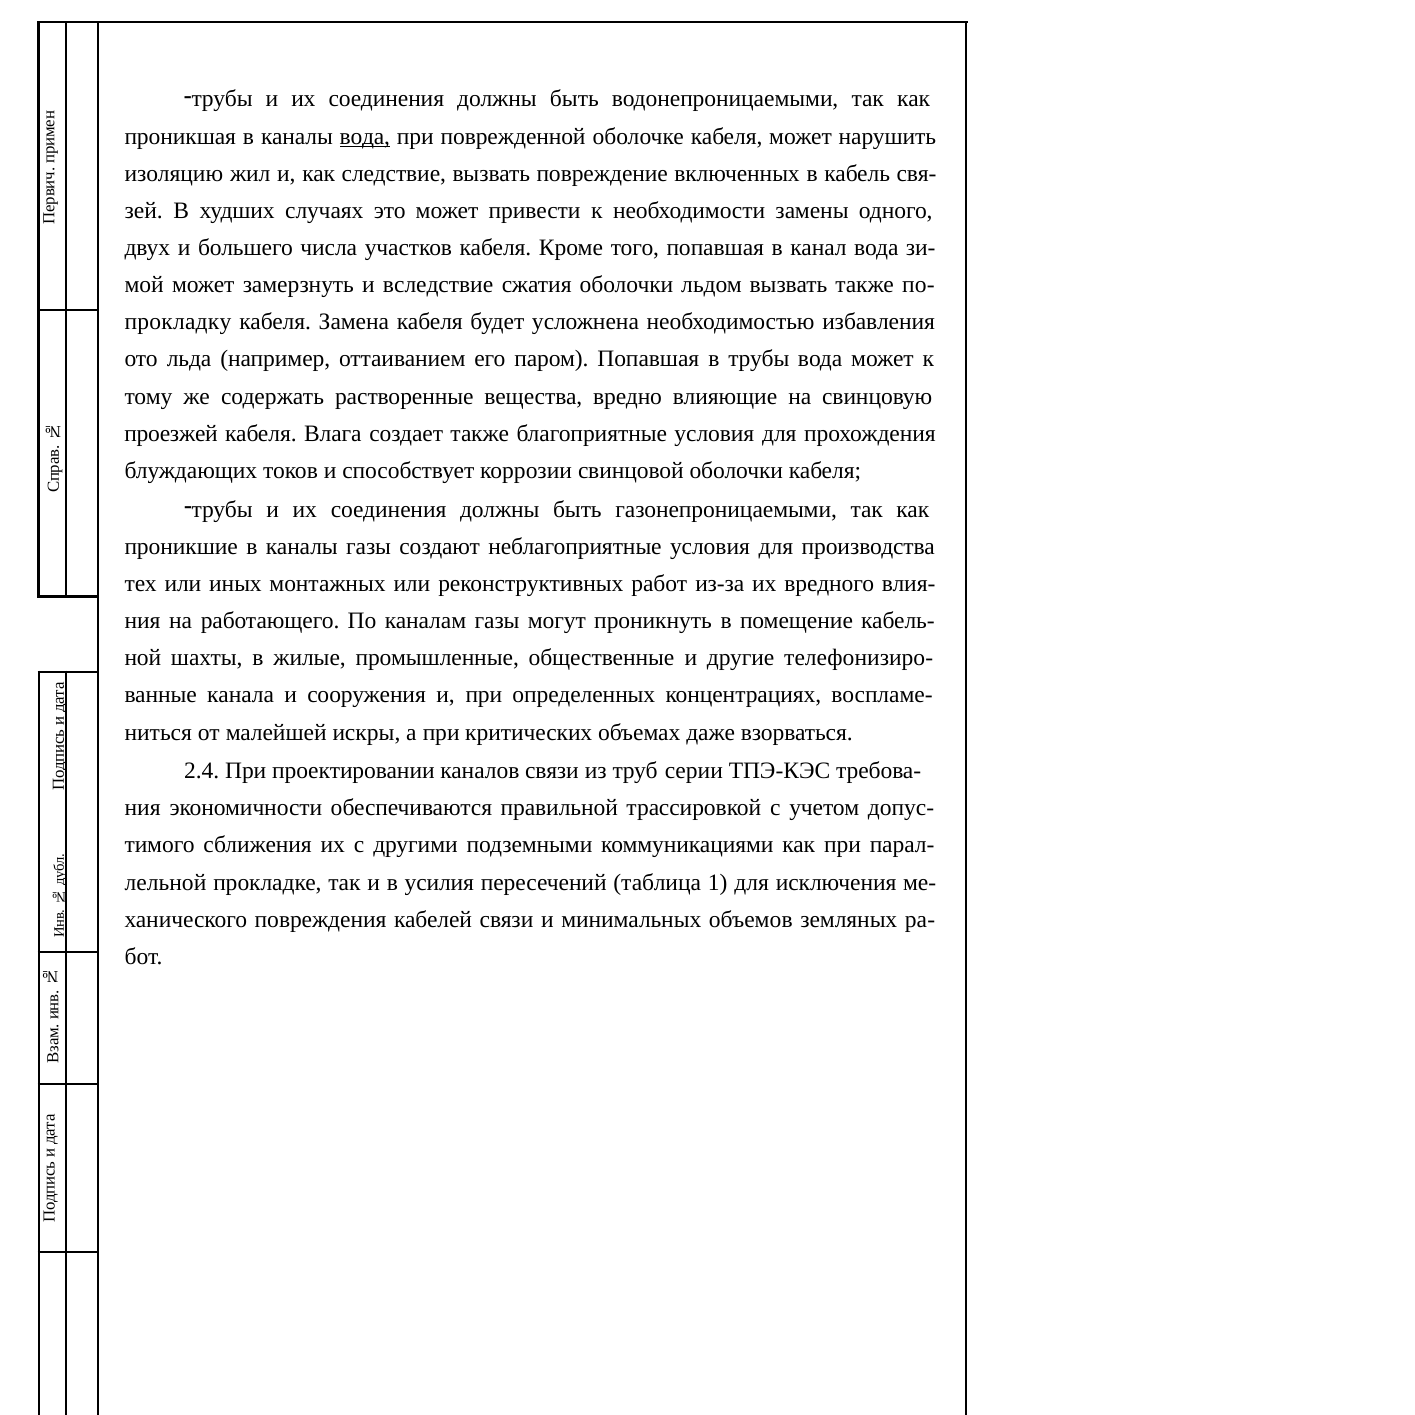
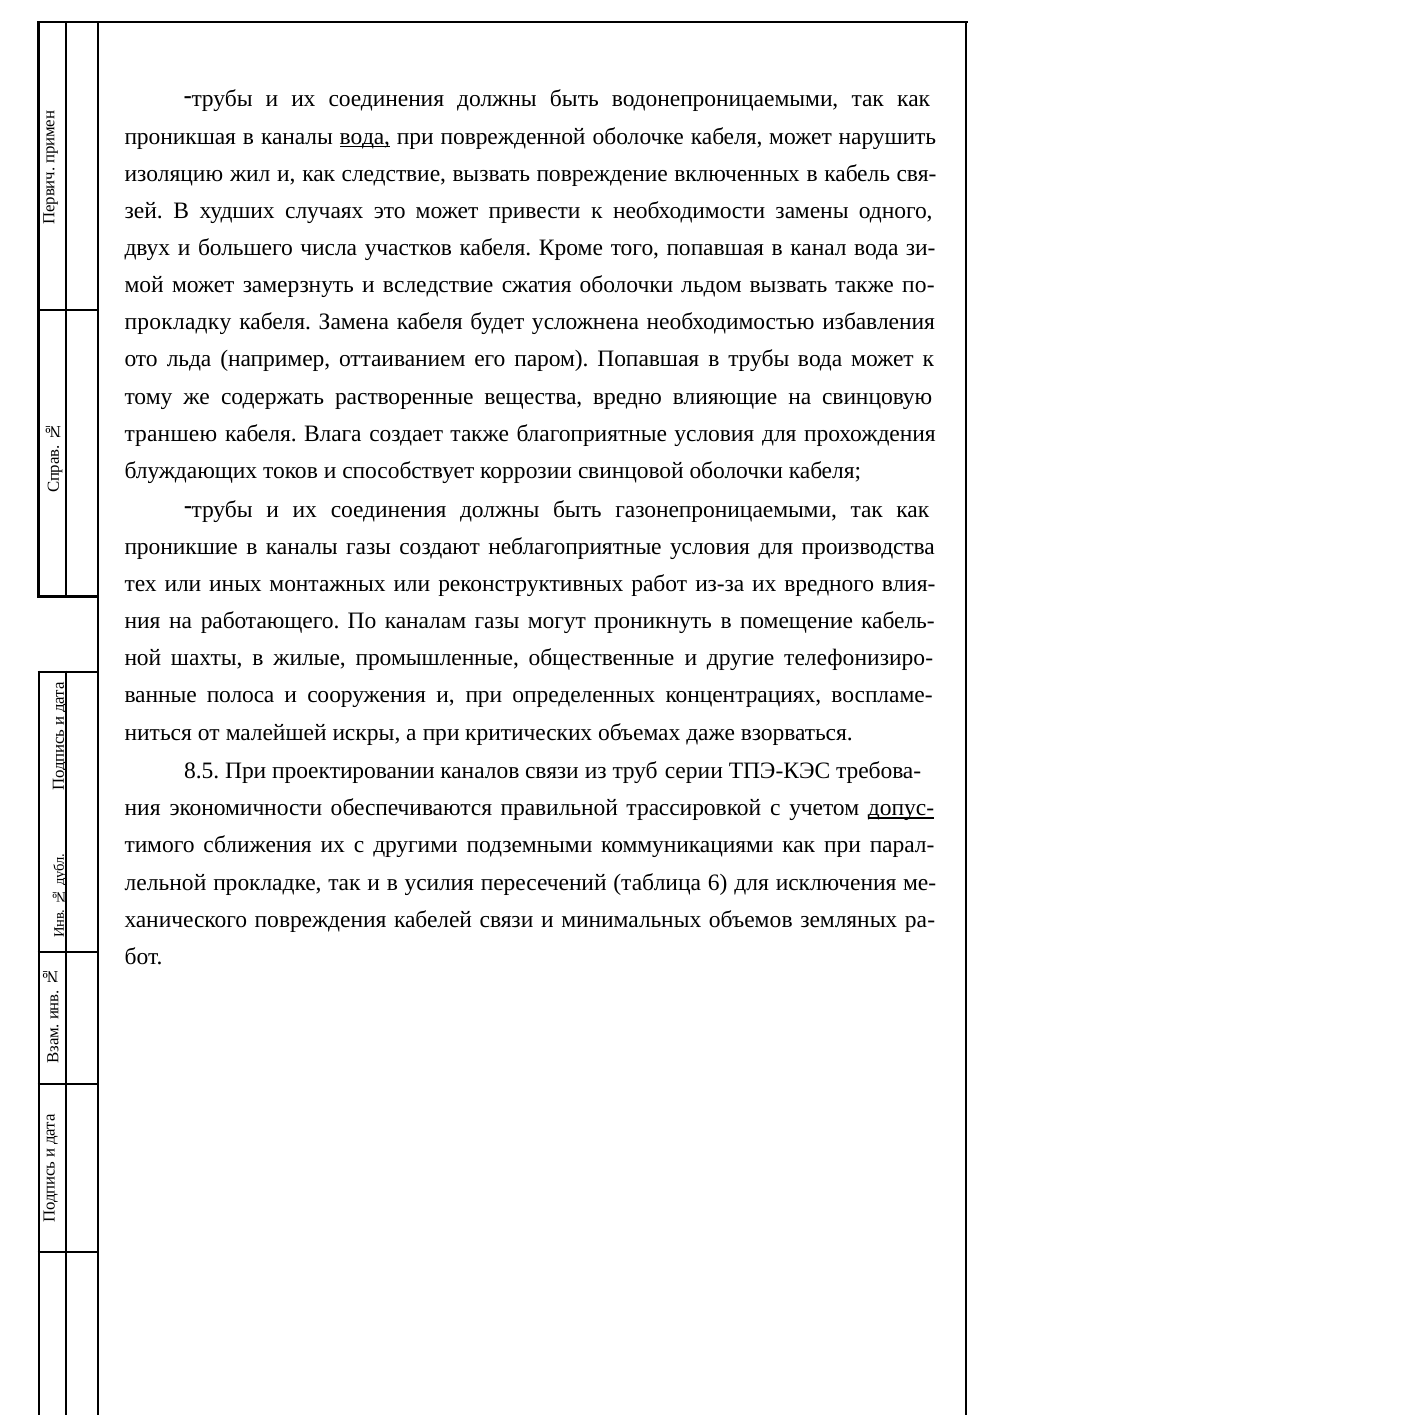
проезжей: проезжей -> траншею
канала: канала -> полоса
2.4: 2.4 -> 8.5
допус- underline: none -> present
1: 1 -> 6
